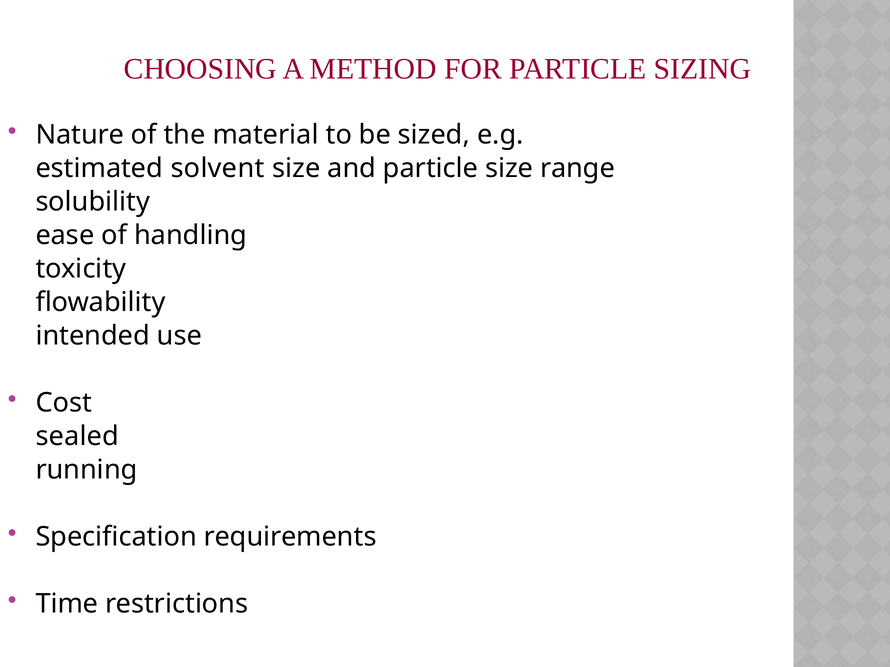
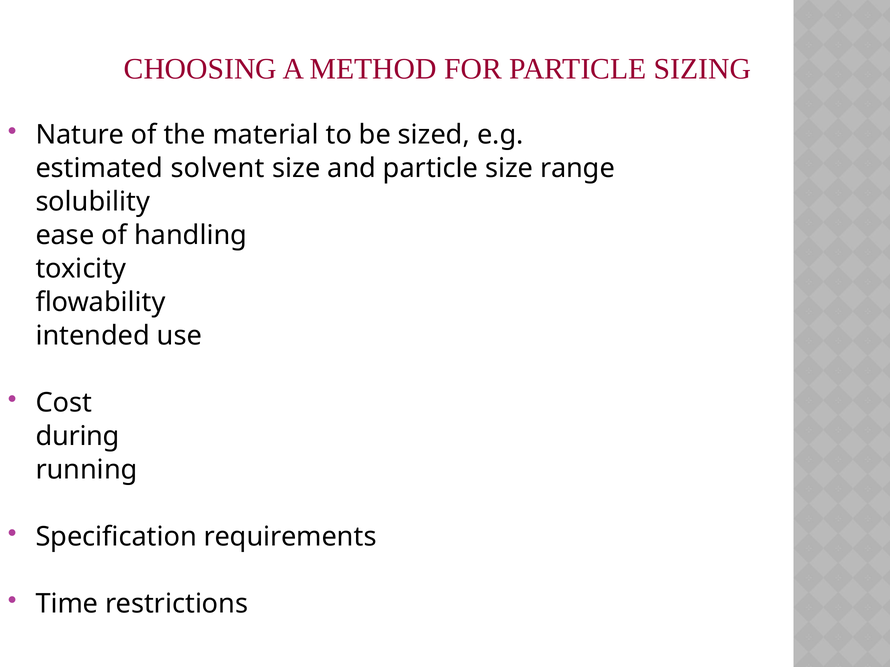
sealed: sealed -> during
